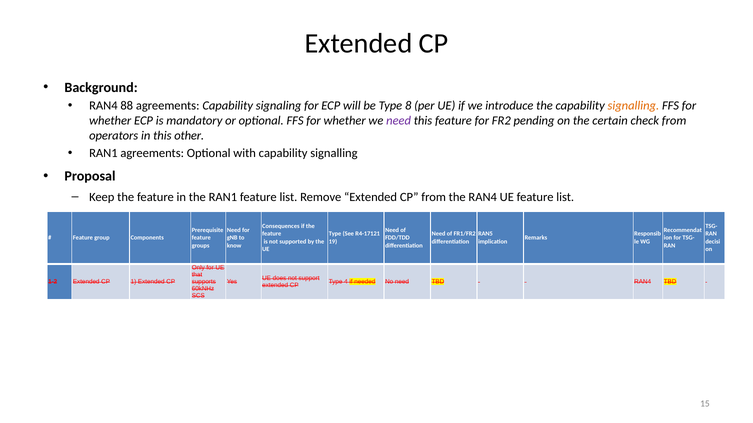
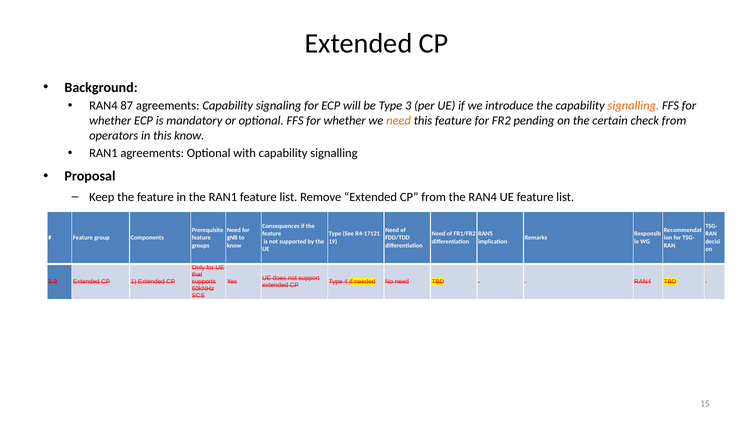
88: 88 -> 87
8: 8 -> 3
need at (399, 121) colour: purple -> orange
this other: other -> know
